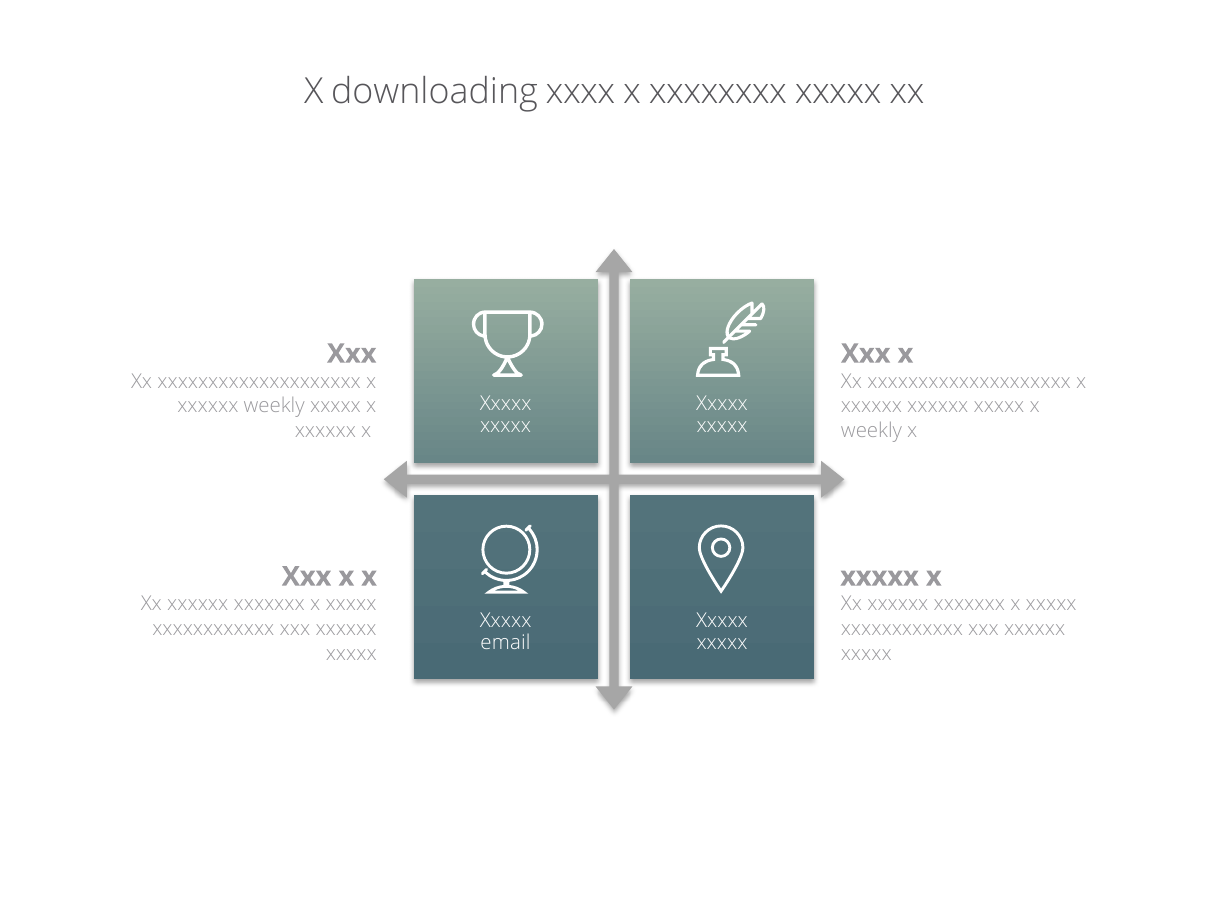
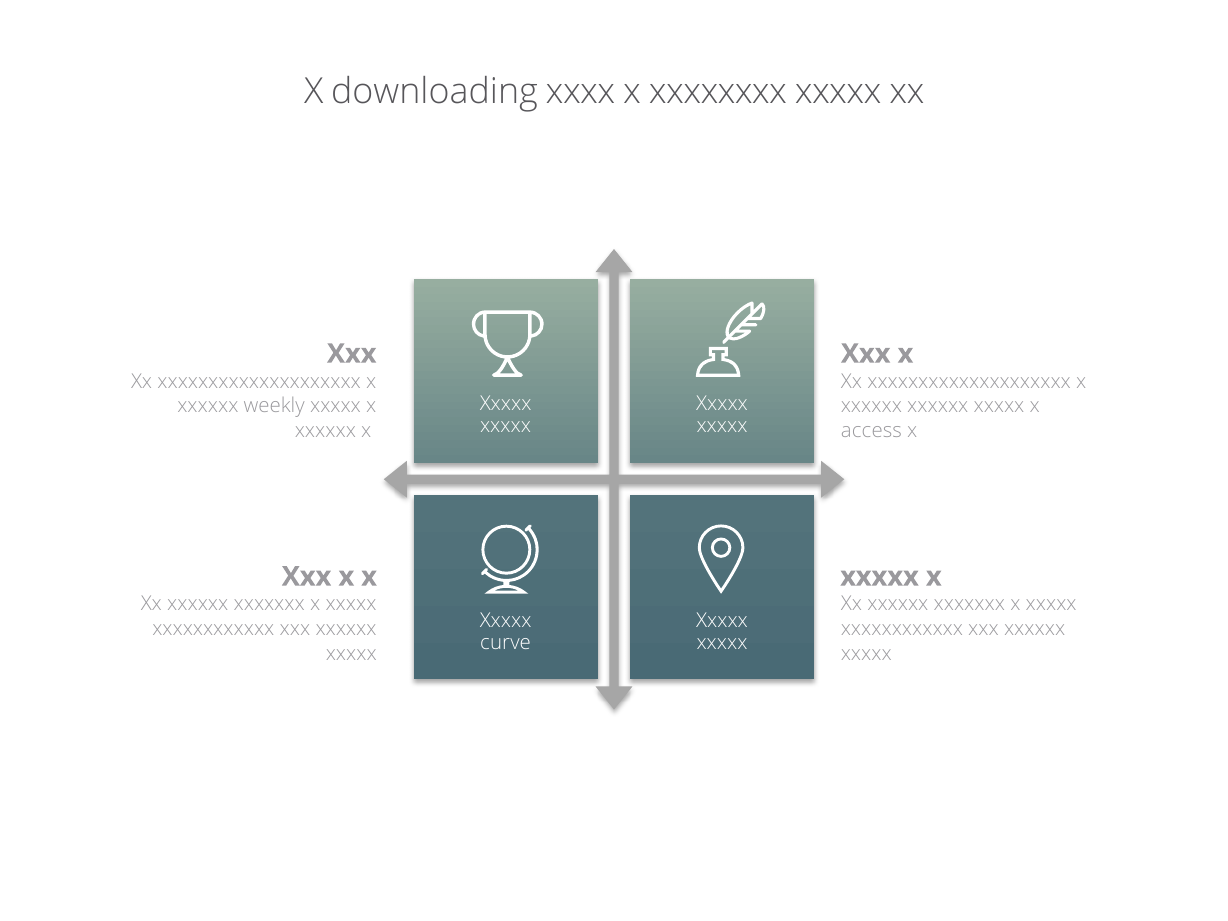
weekly at (872, 431): weekly -> access
email: email -> curve
